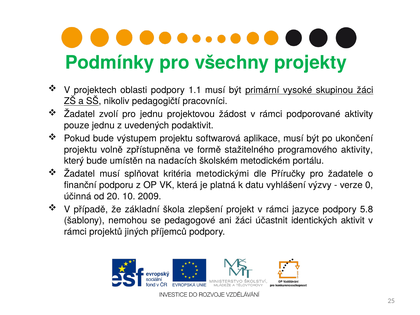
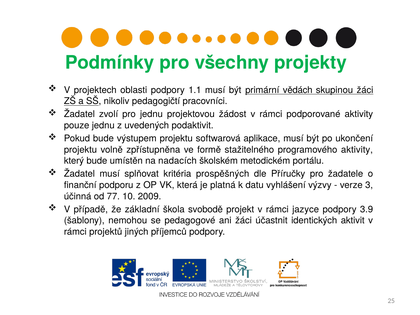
vysoké: vysoké -> vědách
metodickými: metodickými -> prospěšných
0: 0 -> 3
20: 20 -> 77
zlepšení: zlepšení -> svobodě
5.8: 5.8 -> 3.9
